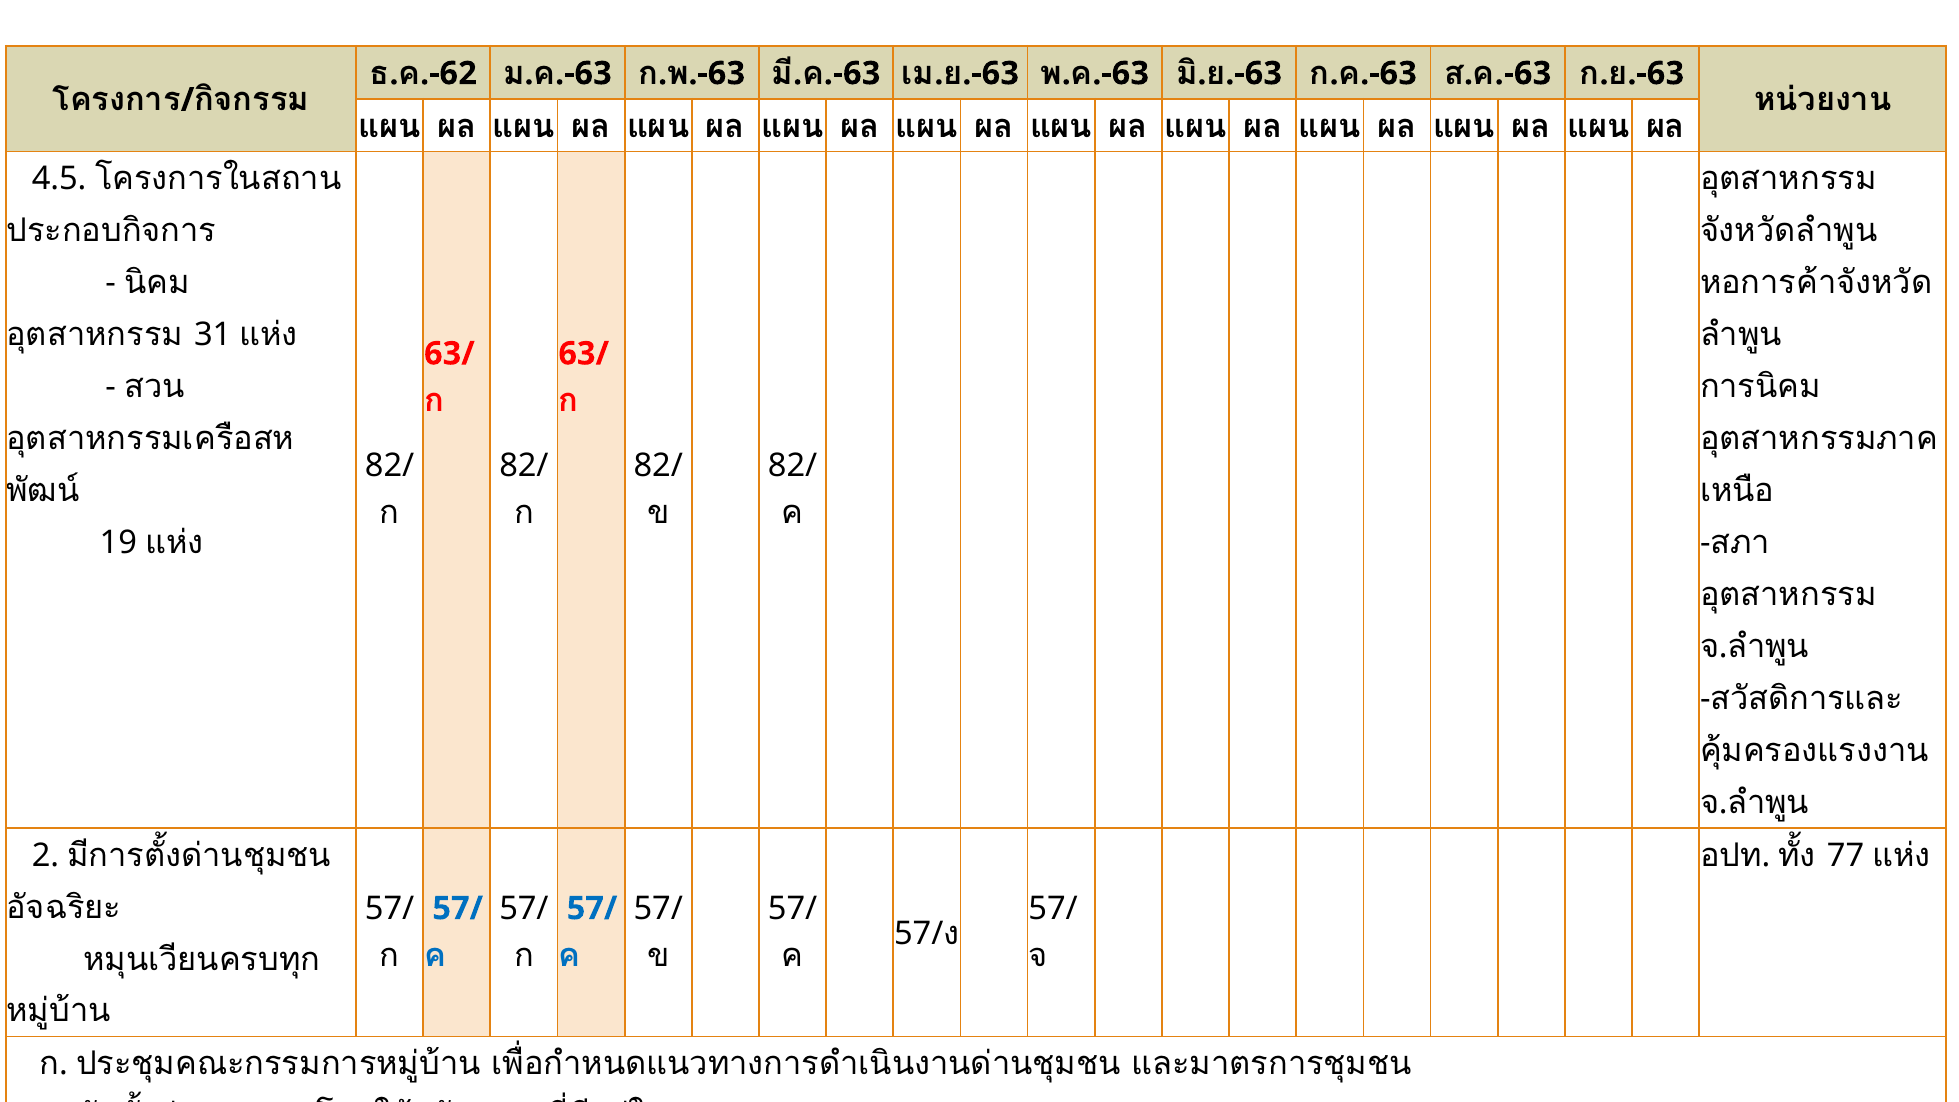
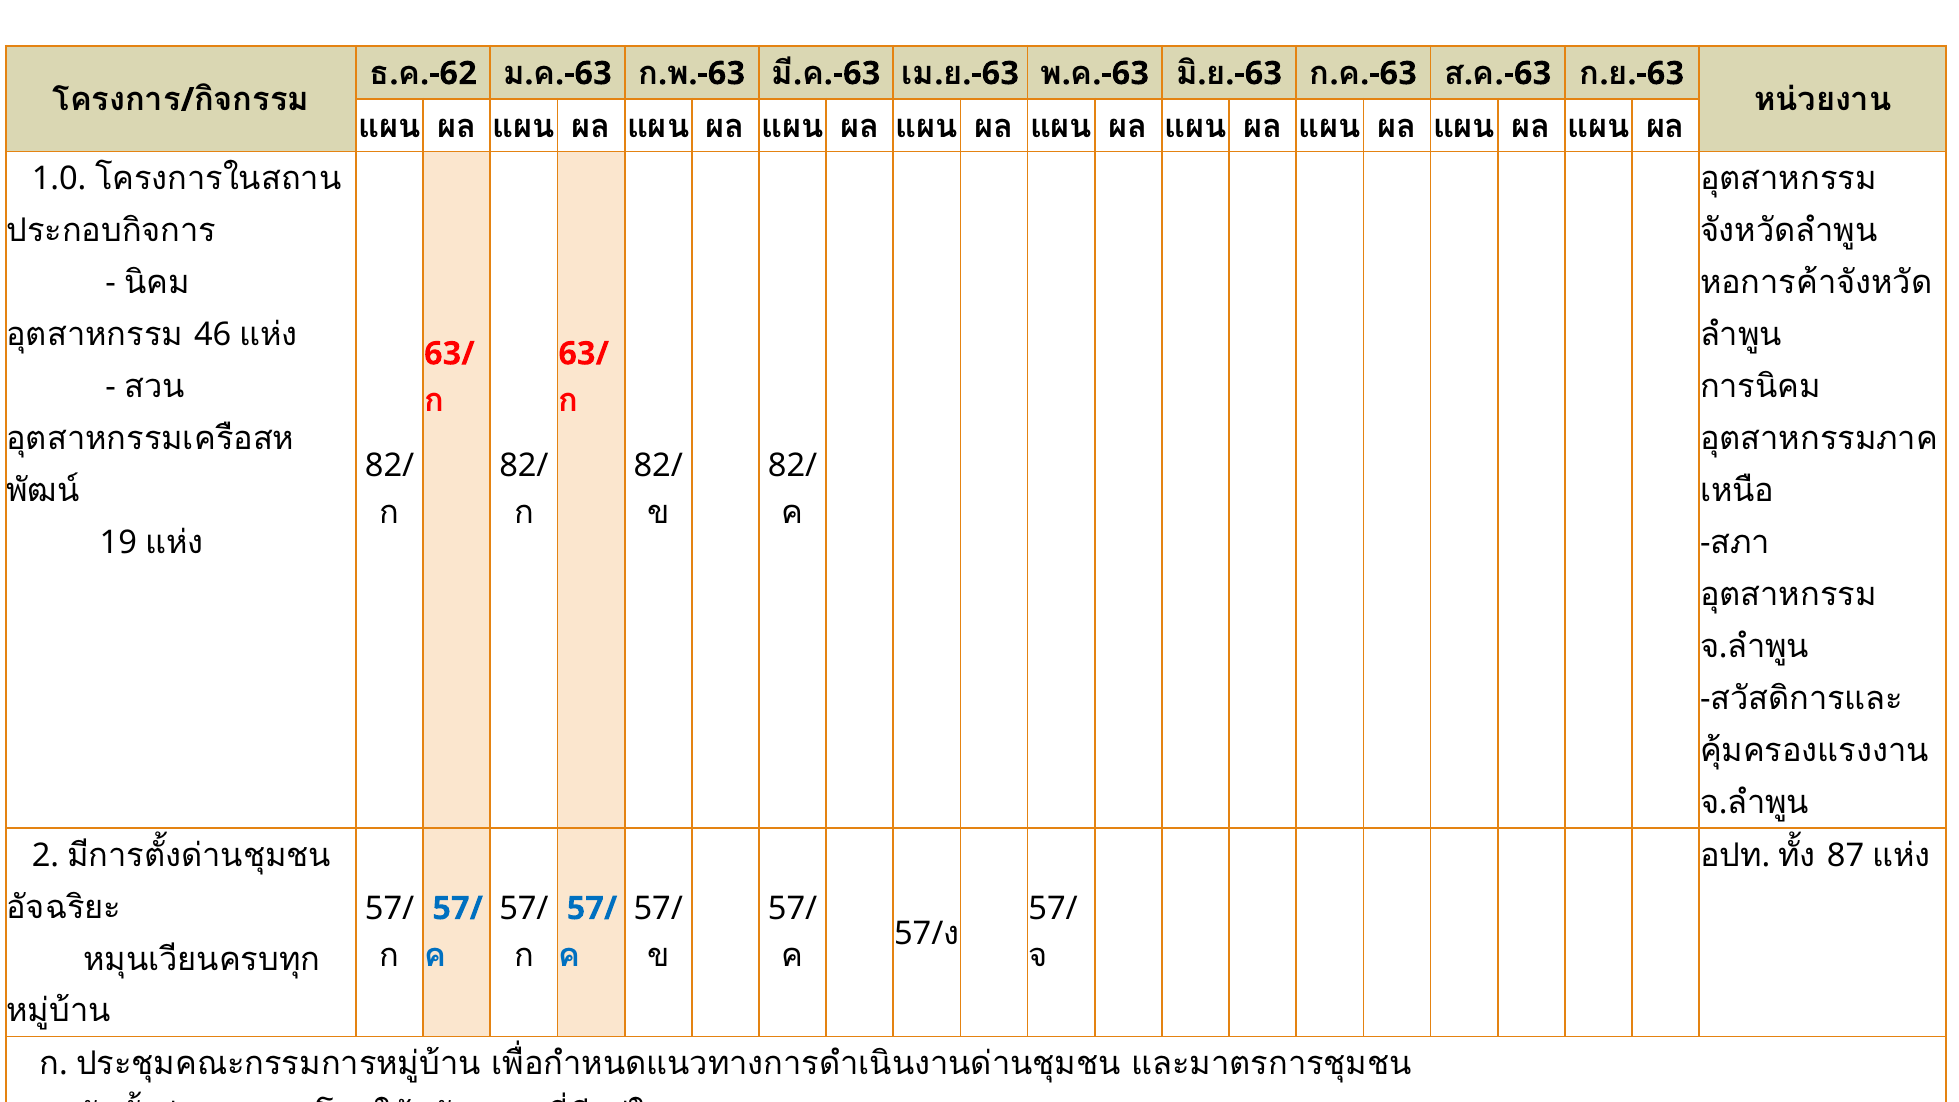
4.5: 4.5 -> 1.0
31: 31 -> 46
77: 77 -> 87
